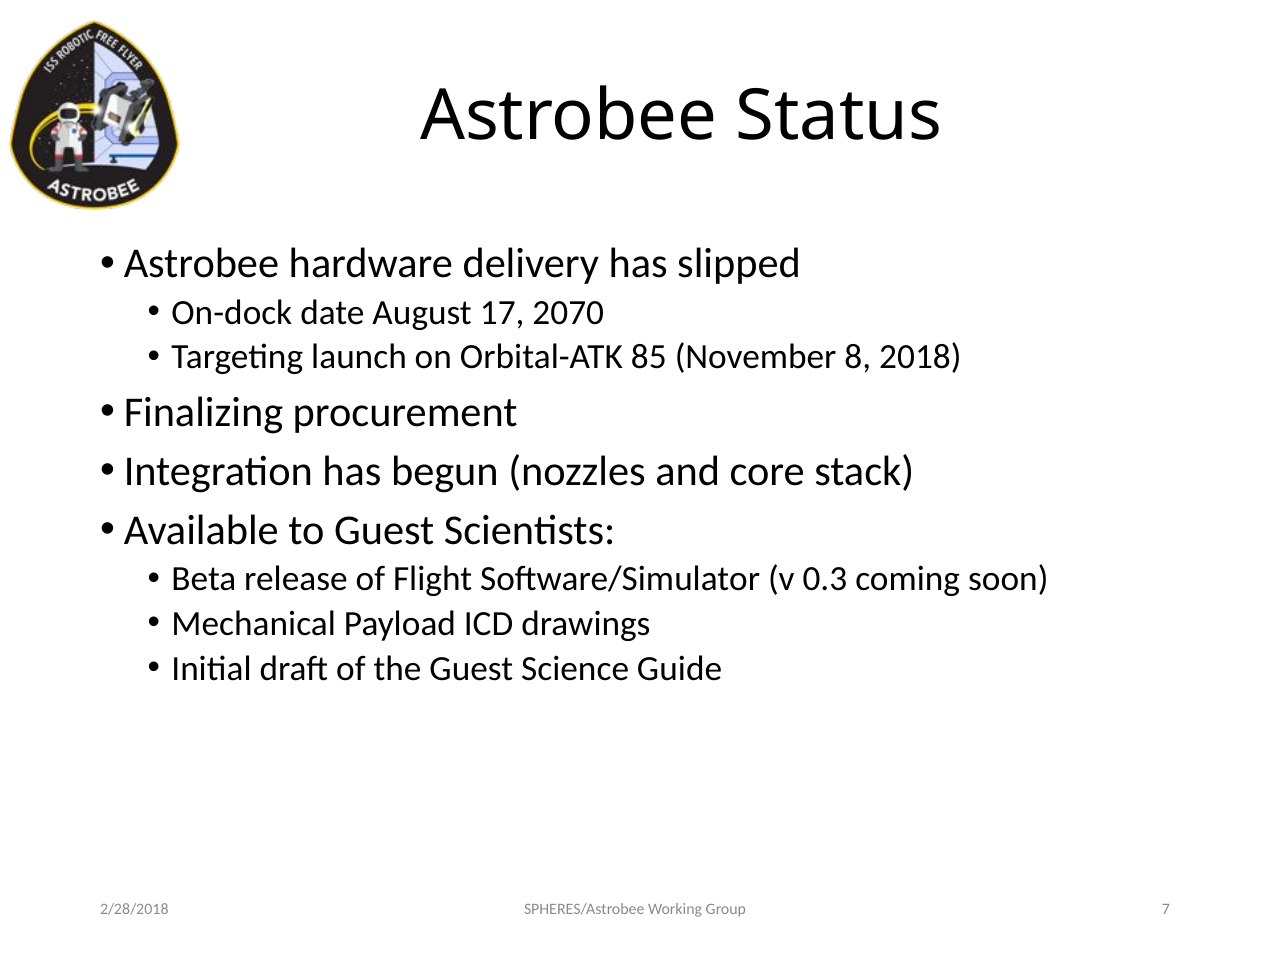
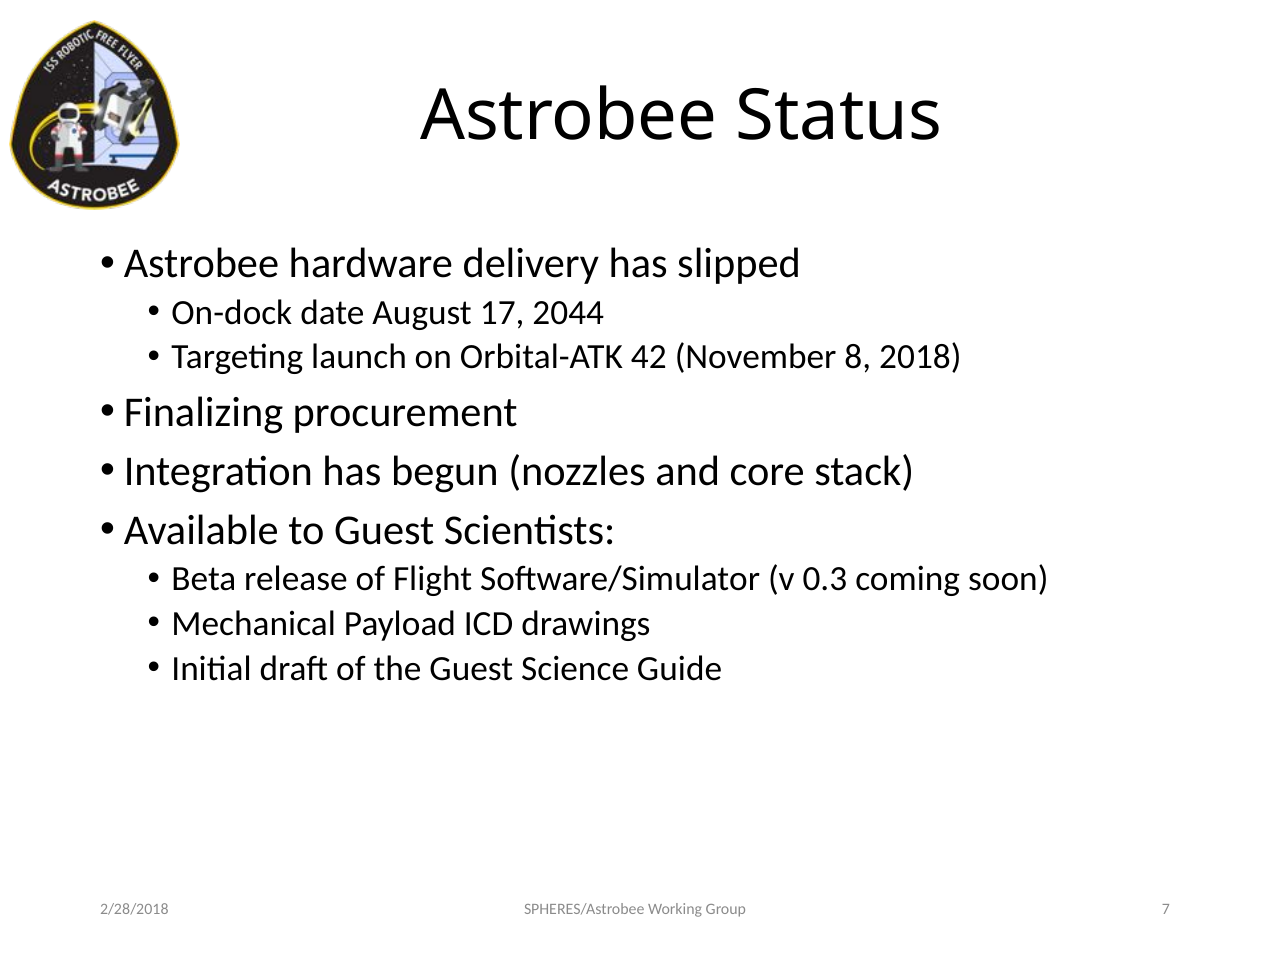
2070: 2070 -> 2044
85: 85 -> 42
